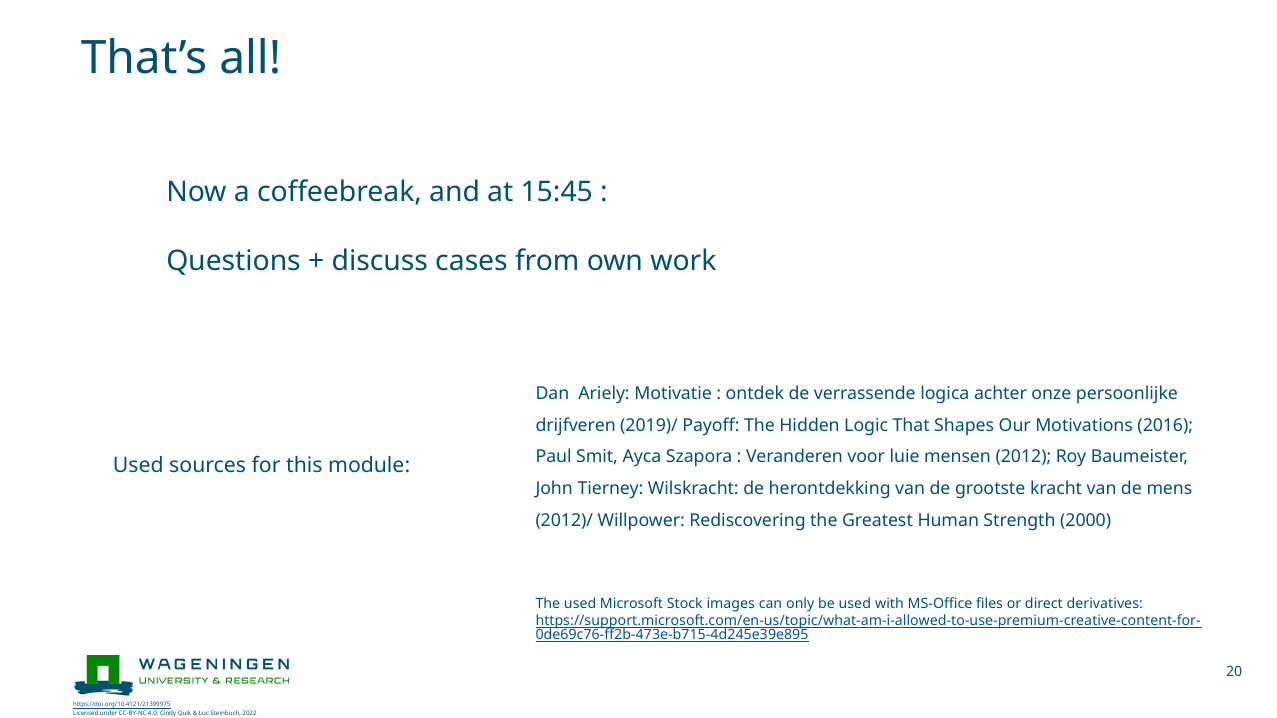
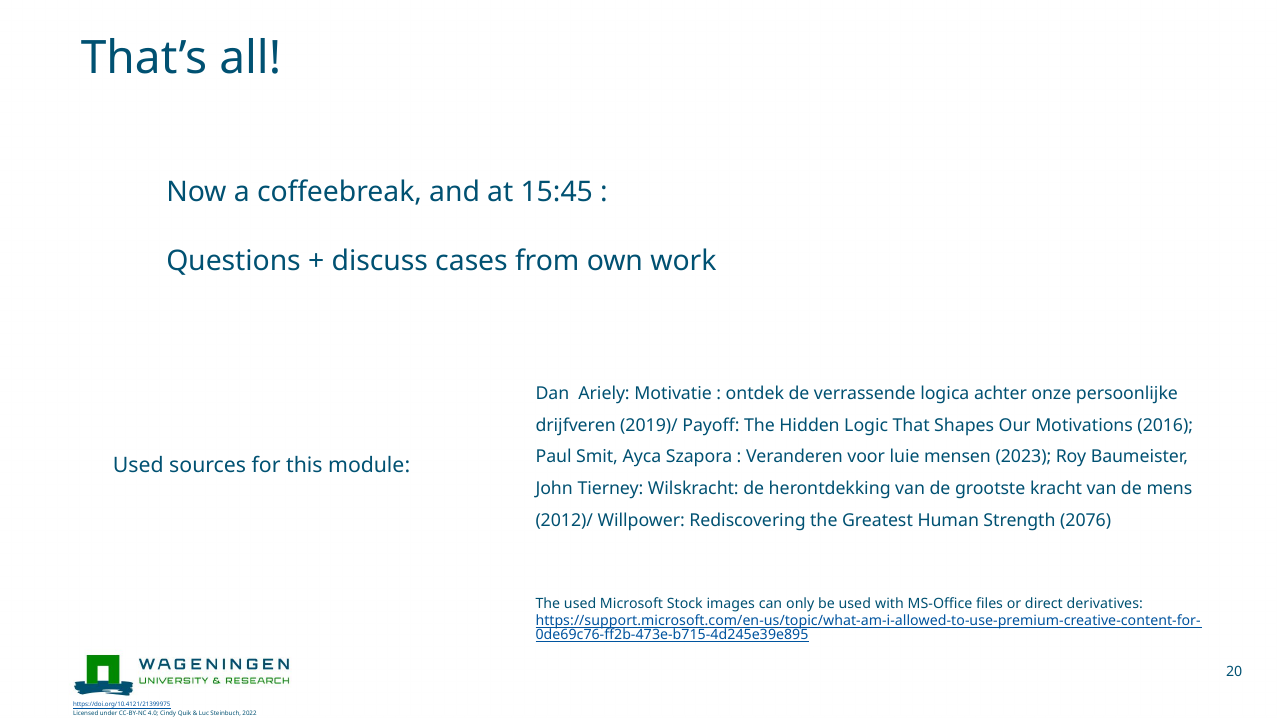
2012: 2012 -> 2023
2000: 2000 -> 2076
